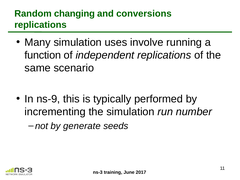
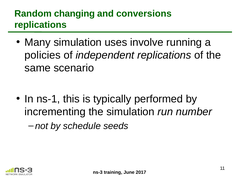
function: function -> policies
ns-9: ns-9 -> ns-1
generate: generate -> schedule
